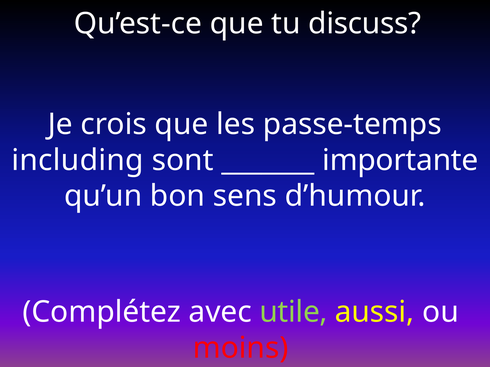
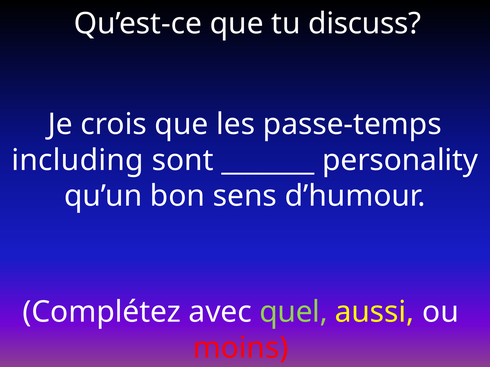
importante: importante -> personality
utile: utile -> quel
